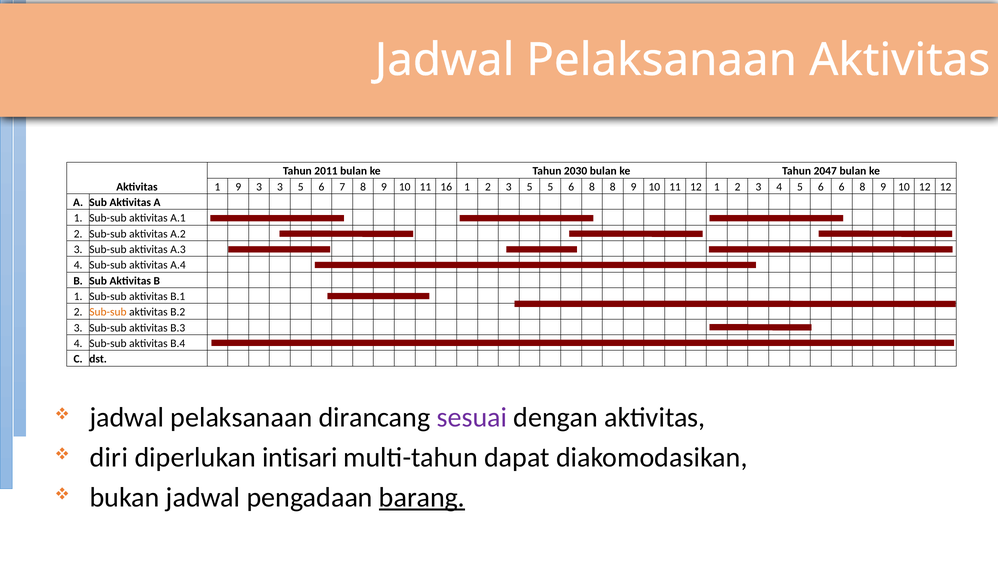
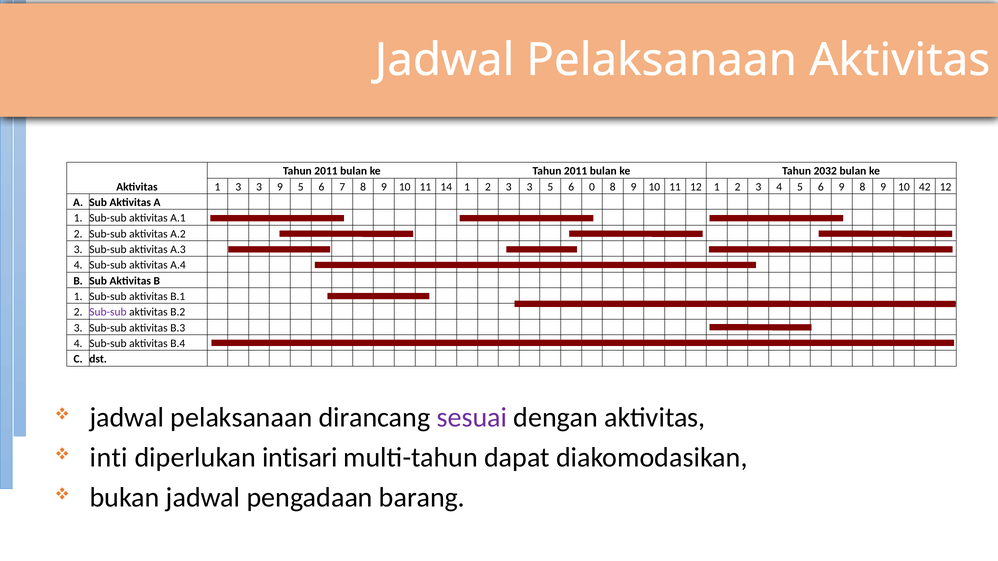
ke Tahun 2030: 2030 -> 2011
2047: 2047 -> 2032
1 9: 9 -> 3
3 3: 3 -> 9
16: 16 -> 14
2 3 5: 5 -> 3
5 6 8: 8 -> 0
6 6: 6 -> 9
10 12: 12 -> 42
Sub-sub at (108, 312) colour: orange -> purple
diri: diri -> inti
barang underline: present -> none
